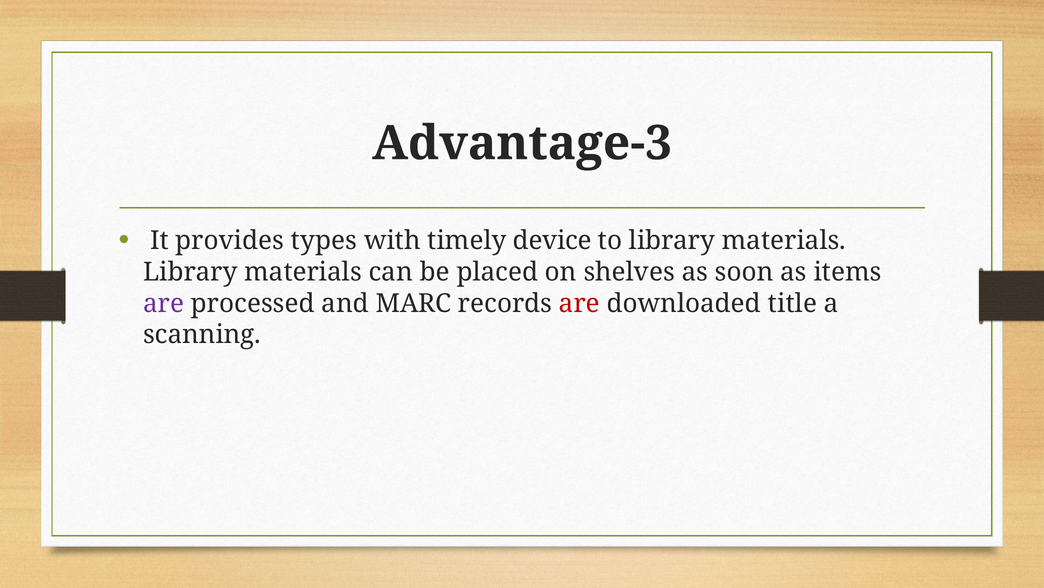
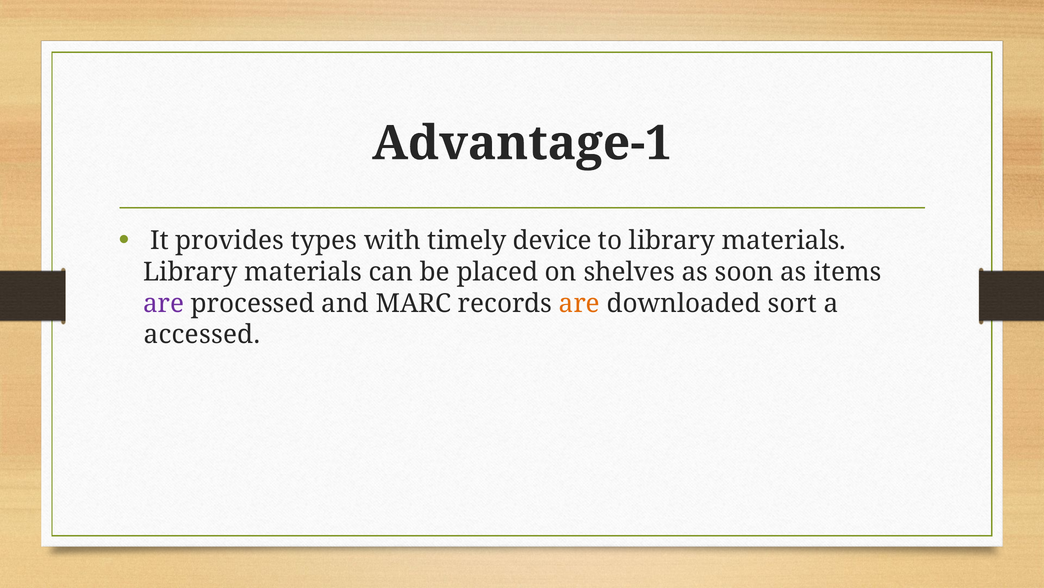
Advantage-3: Advantage-3 -> Advantage-1
are at (579, 303) colour: red -> orange
title: title -> sort
scanning: scanning -> accessed
